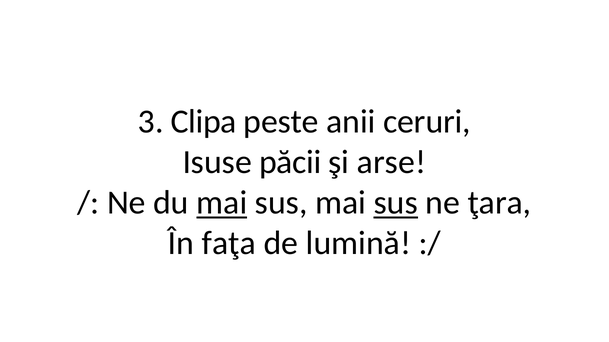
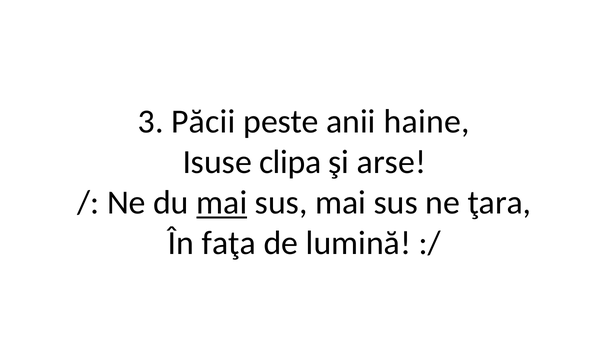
Clipa: Clipa -> Păcii
ceruri: ceruri -> haine
păcii: păcii -> clipa
sus at (396, 203) underline: present -> none
